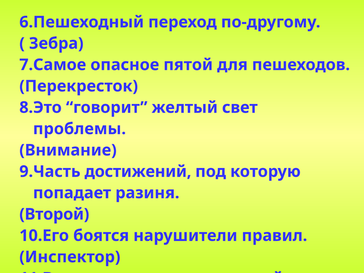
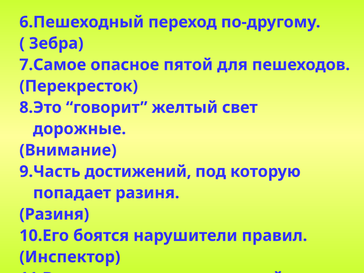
проблемы: проблемы -> дорожные
Второй at (54, 214): Второй -> Разиня
